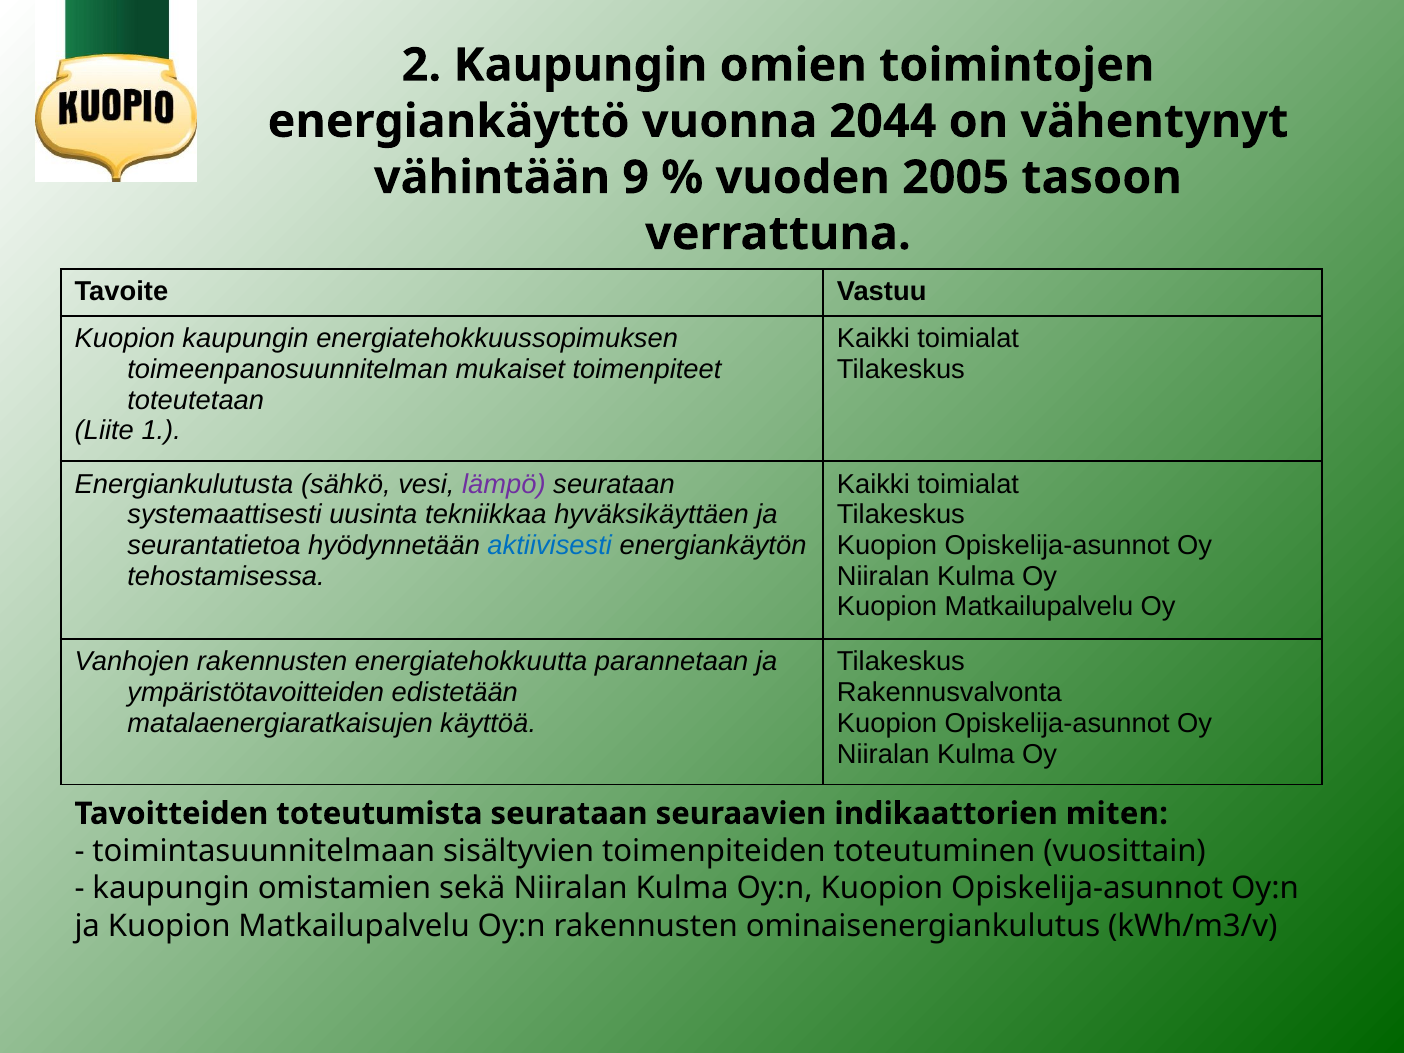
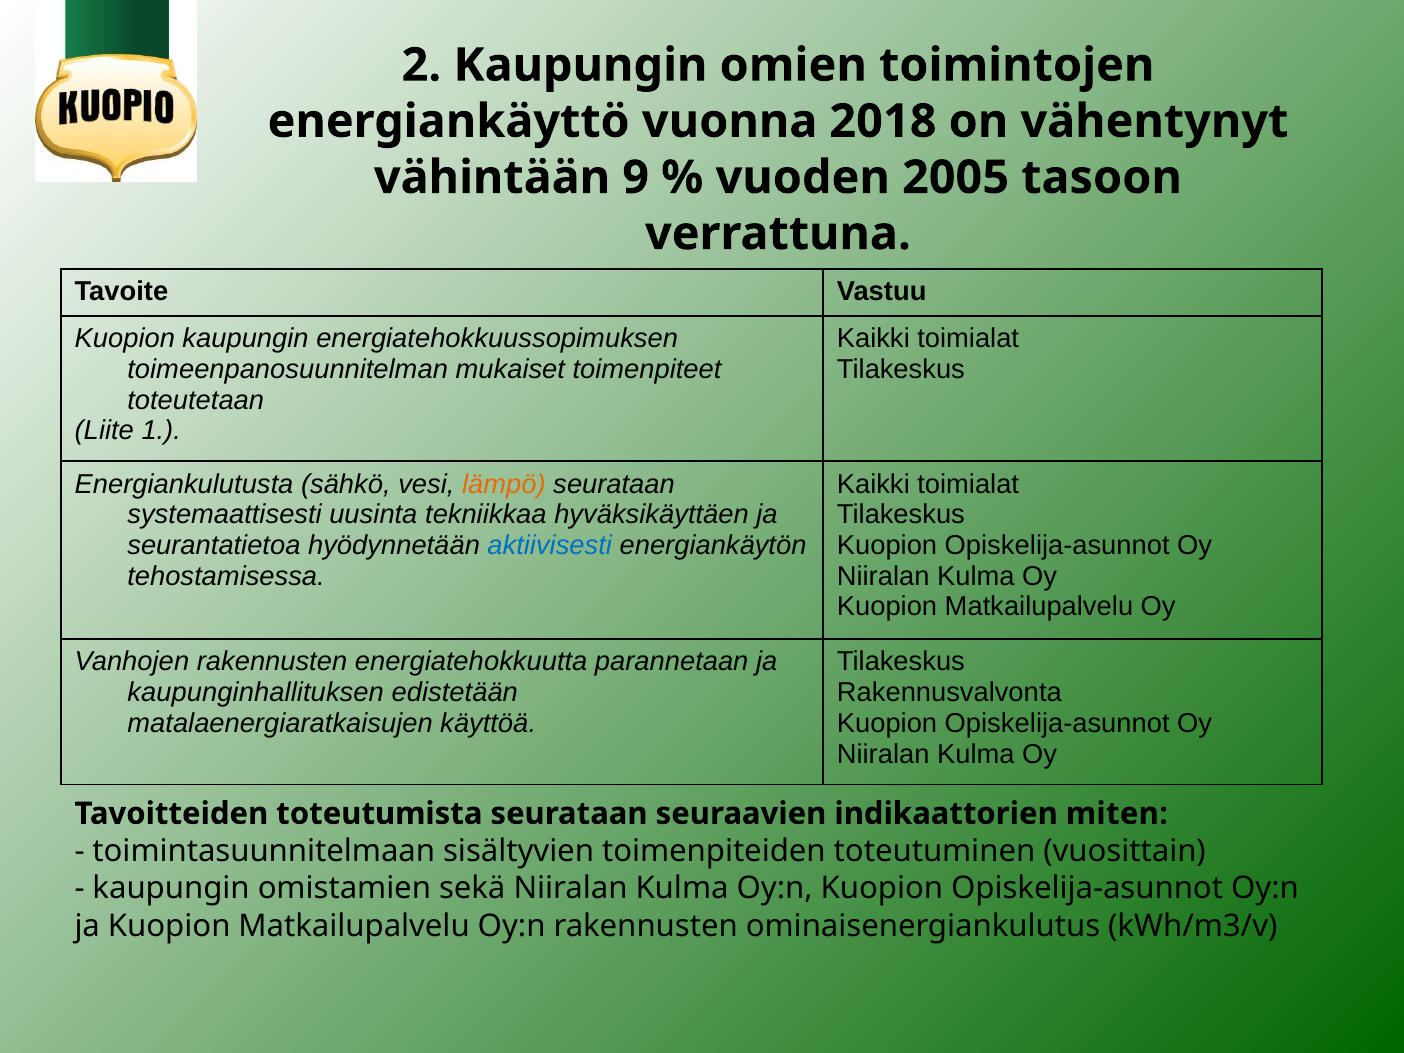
2044: 2044 -> 2018
lämpö colour: purple -> orange
ympäristötavoitteiden: ympäristötavoitteiden -> kaupunginhallituksen
